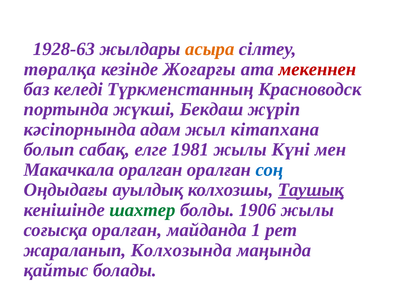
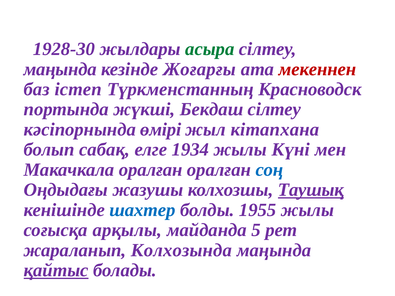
1928-63: 1928-63 -> 1928-30
асыра colour: orange -> green
төралқа at (60, 69): төралқа -> маңында
келеді: келеді -> істеп
Бекдаш жүріп: жүріп -> сілтеу
адам: адам -> өмірі
1981: 1981 -> 1934
ауылдық: ауылдық -> жазушы
шахтер colour: green -> blue
1906: 1906 -> 1955
соғысқа оралған: оралған -> арқылы
1: 1 -> 5
қайтыс underline: none -> present
